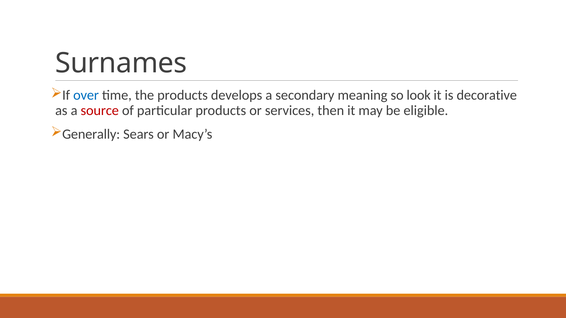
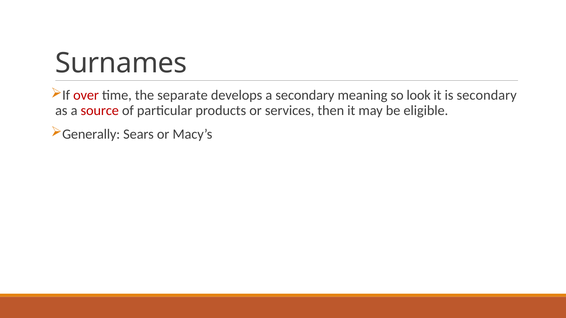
over colour: blue -> red
the products: products -> separate
is decorative: decorative -> secondary
